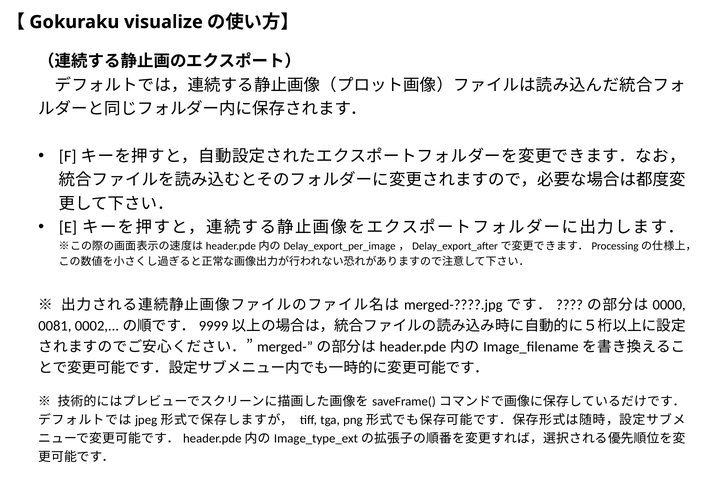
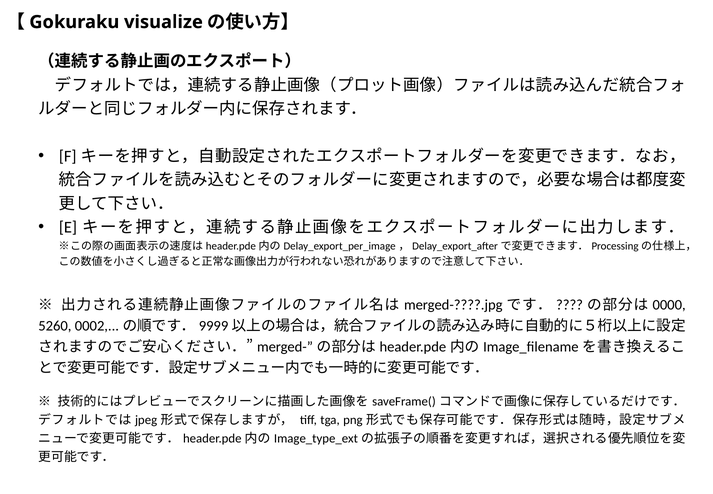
0081: 0081 -> 5260
